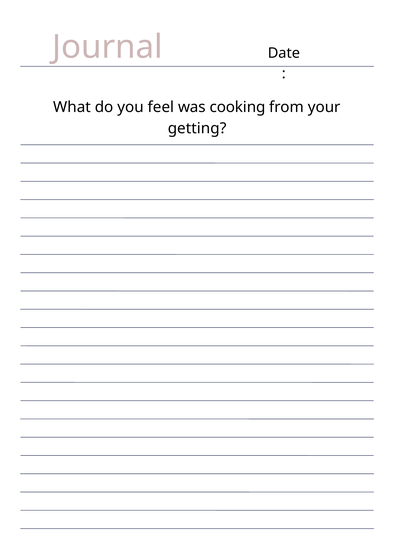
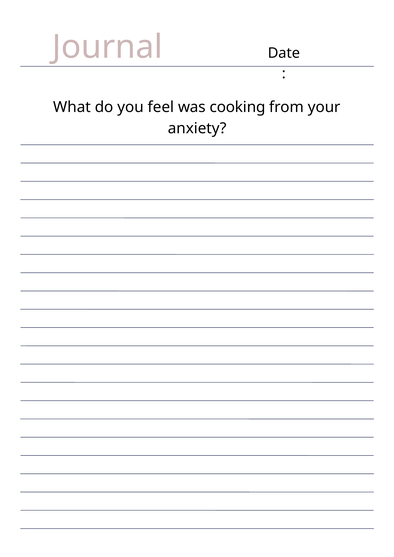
getting: getting -> anxiety
